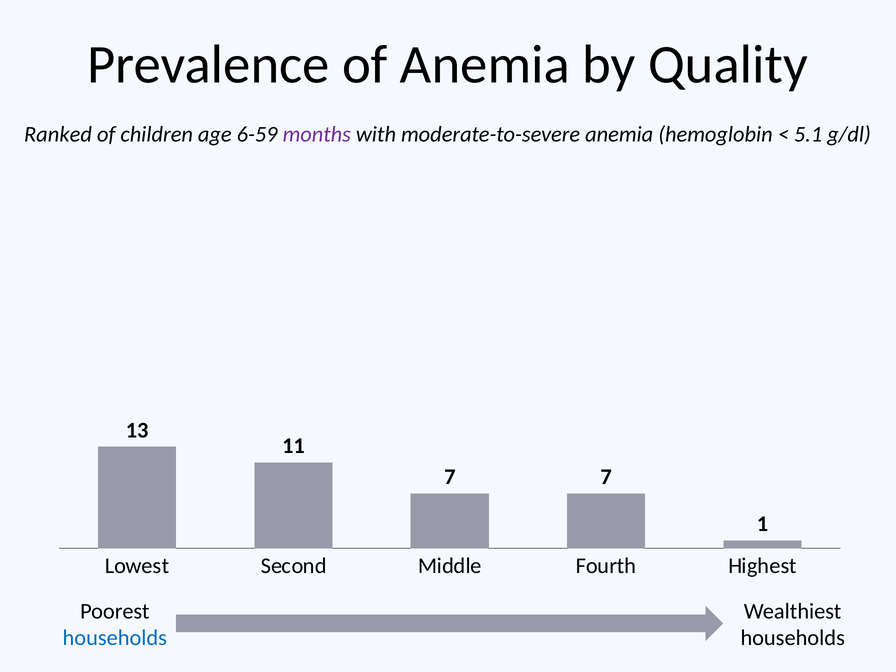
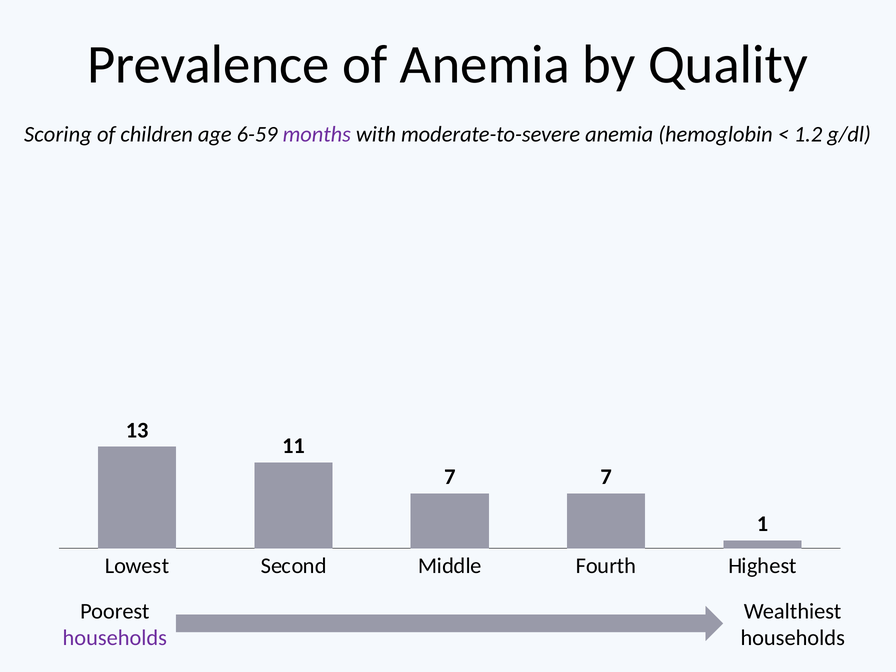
Ranked: Ranked -> Scoring
5.1: 5.1 -> 1.2
households at (115, 638) colour: blue -> purple
